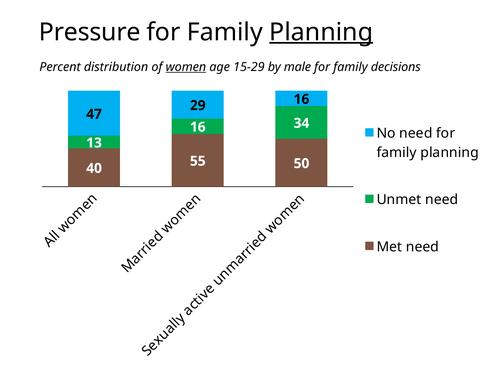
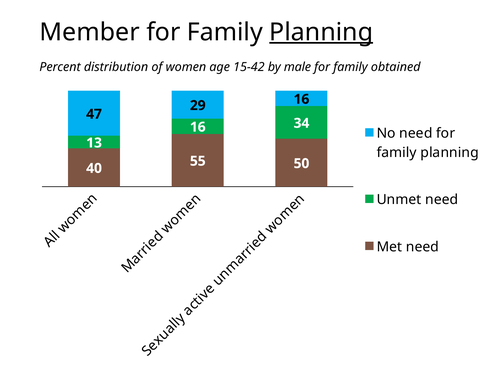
Pressure: Pressure -> Member
women underline: present -> none
15-29: 15-29 -> 15-42
decisions: decisions -> obtained
